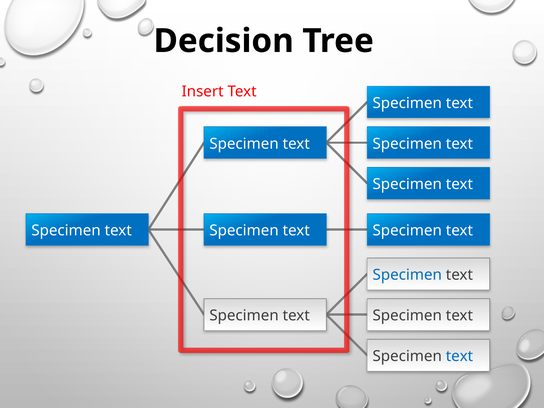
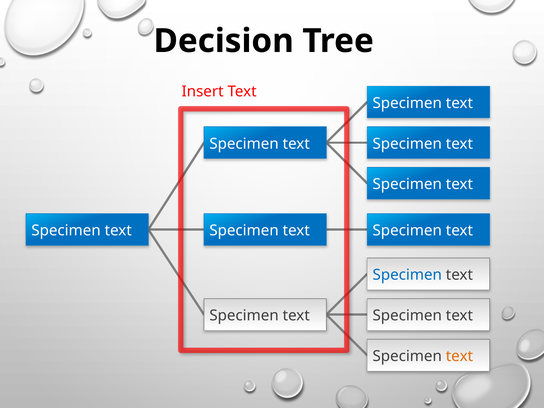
text at (459, 356) colour: blue -> orange
